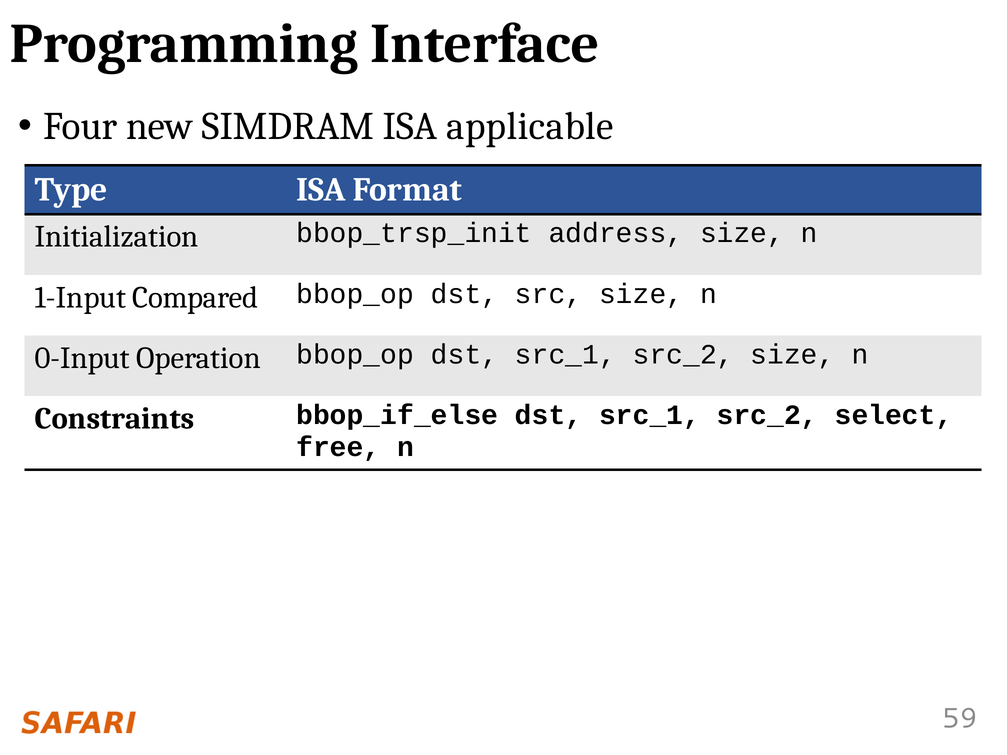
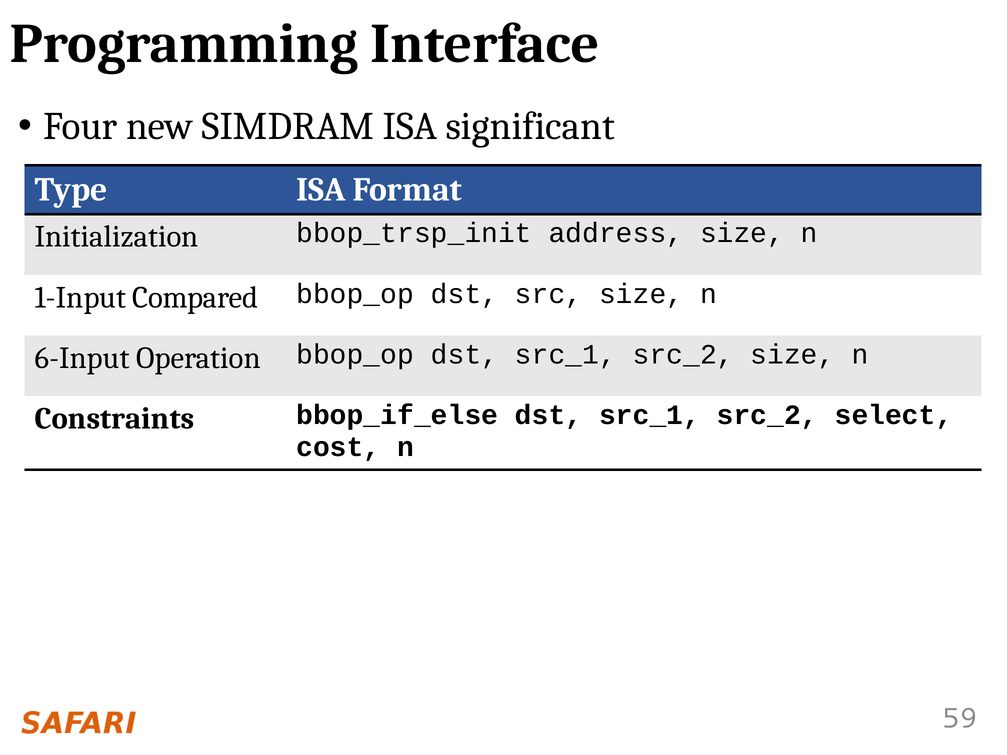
applicable: applicable -> significant
0-Input: 0-Input -> 6-Input
free: free -> cost
